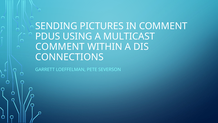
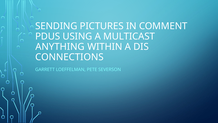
COMMENT at (60, 47): COMMENT -> ANYTHING
